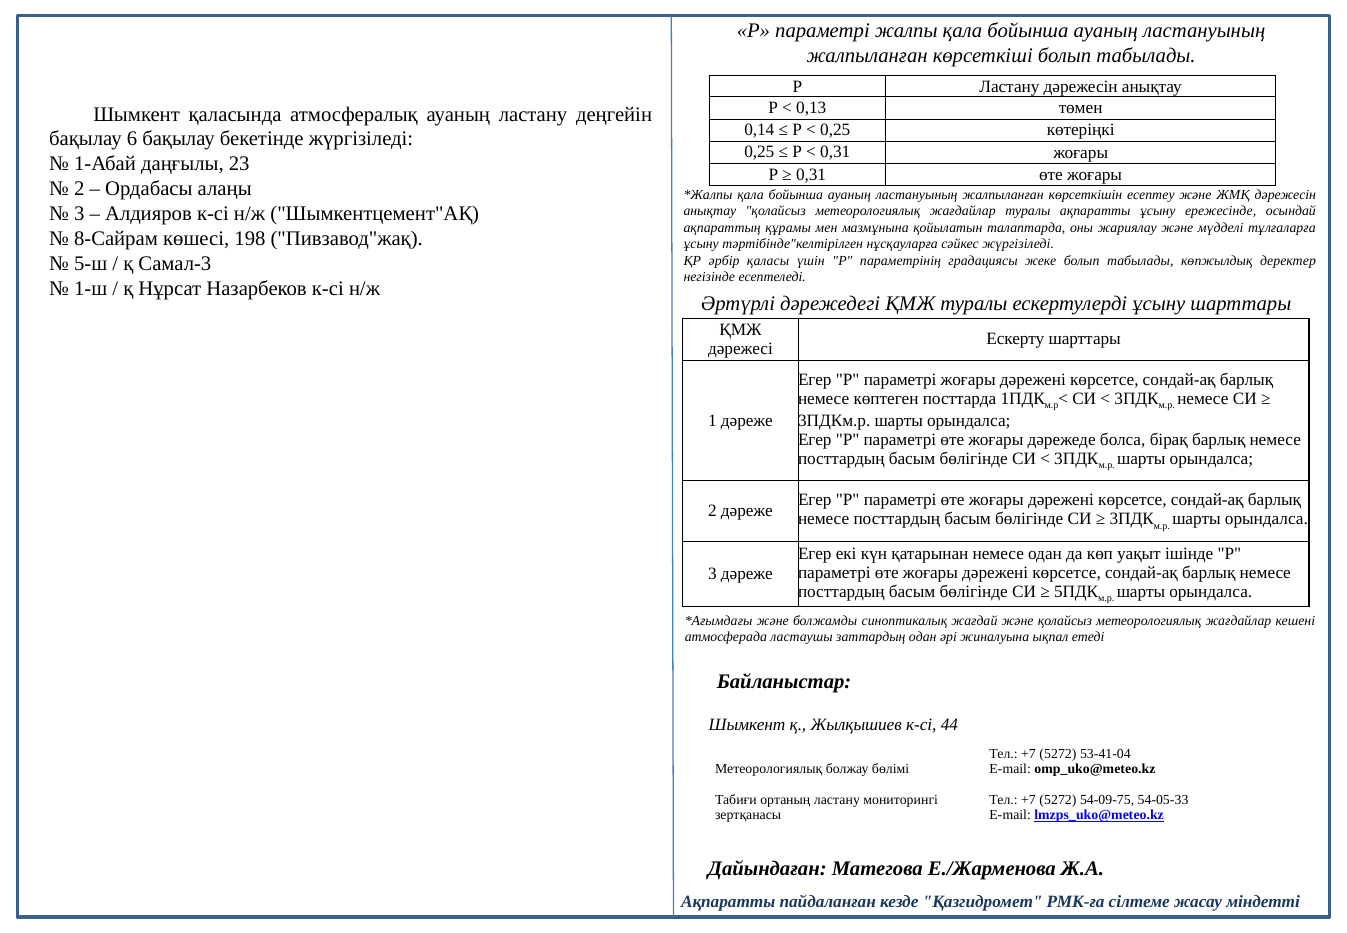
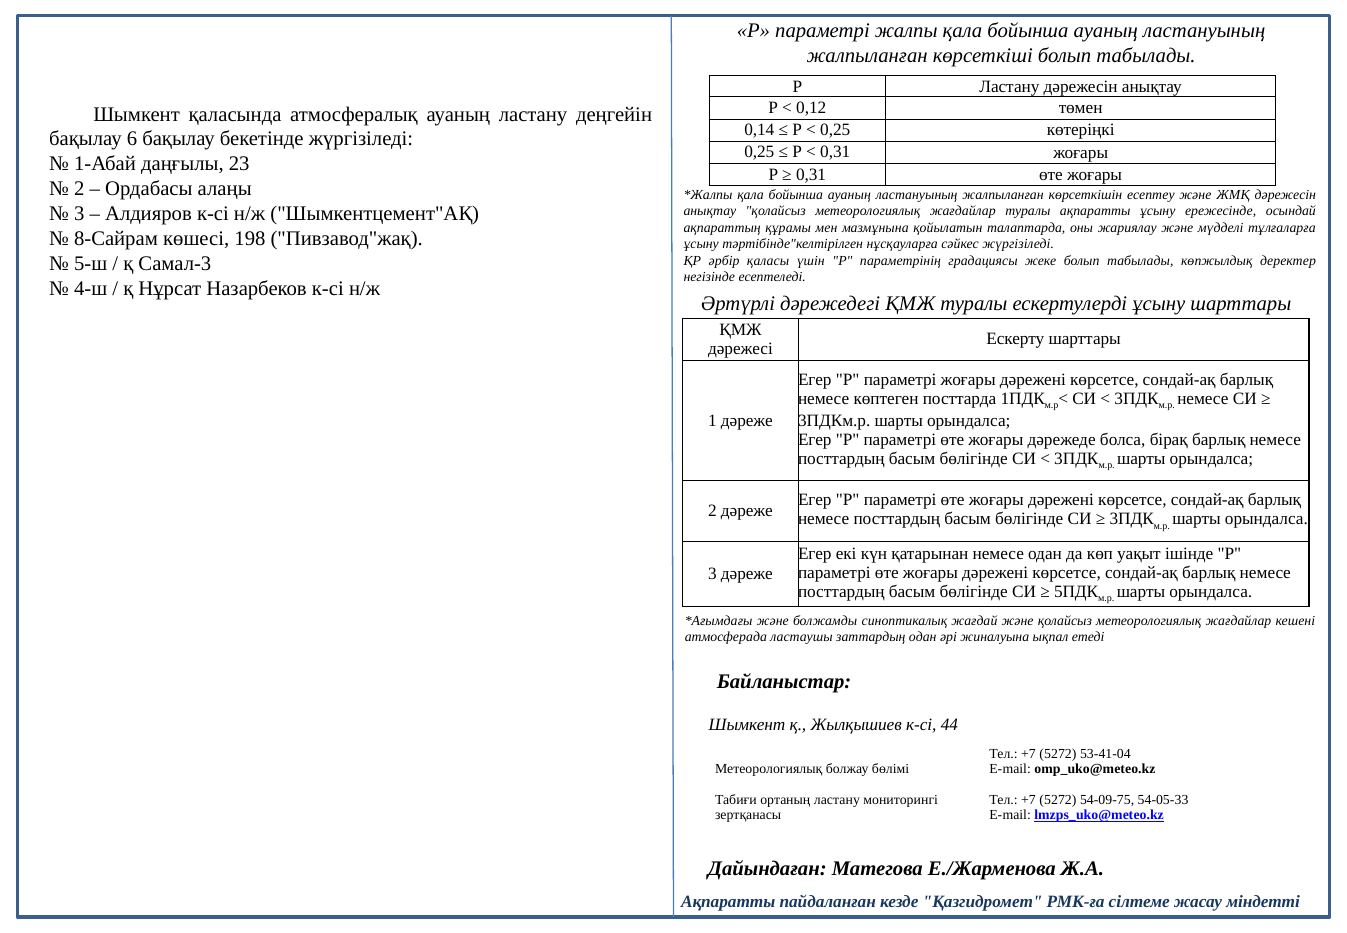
0,13: 0,13 -> 0,12
1-ш: 1-ш -> 4-ш
